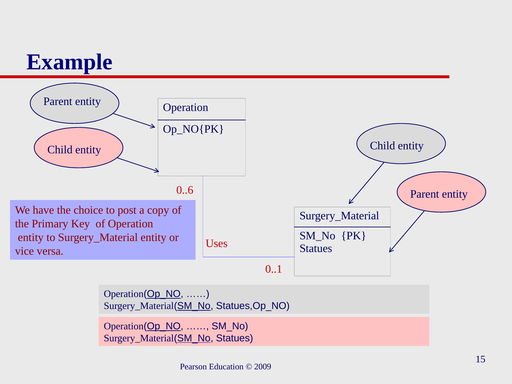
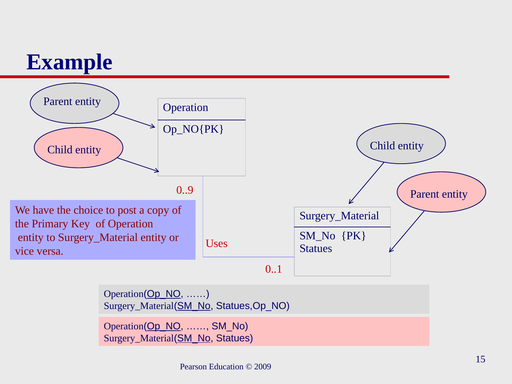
0..6: 0..6 -> 0..9
